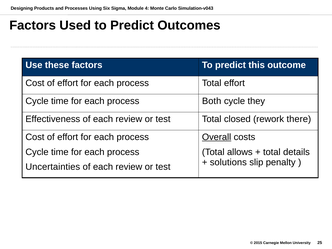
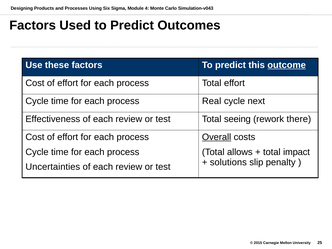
outcome underline: none -> present
Both: Both -> Real
they: they -> next
closed: closed -> seeing
details: details -> impact
